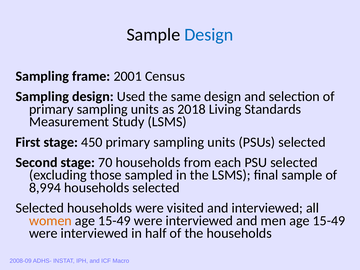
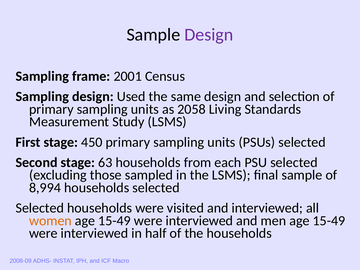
Design at (209, 35) colour: blue -> purple
2018: 2018 -> 2058
70: 70 -> 63
